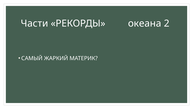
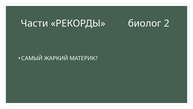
океана: океана -> биолог
